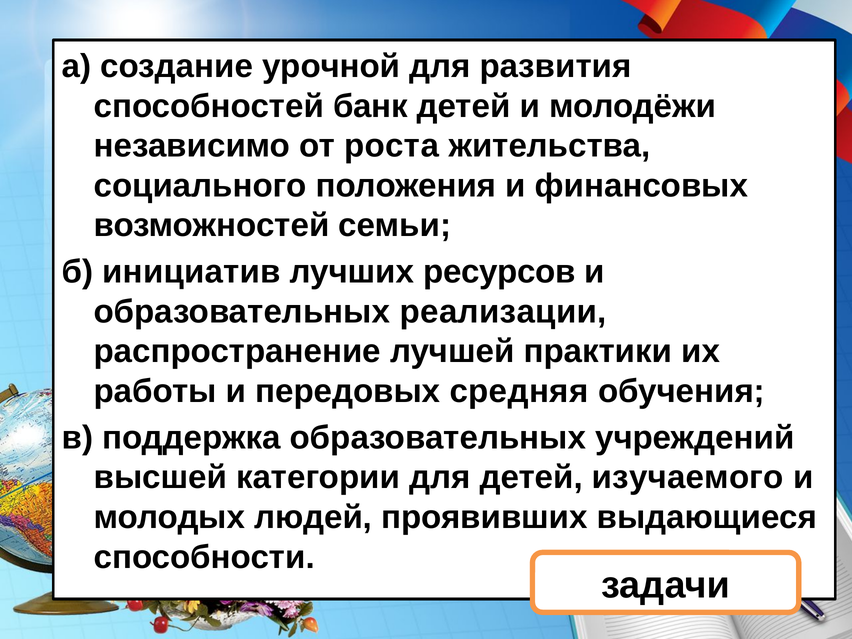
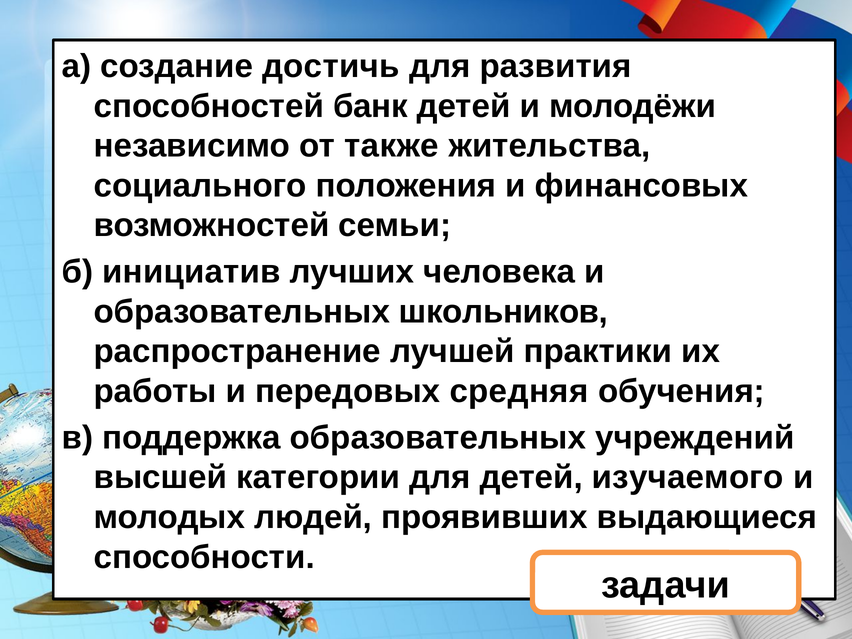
урочной: урочной -> достичь
роста: роста -> также
ресурсов: ресурсов -> человека
реализации: реализации -> школьников
